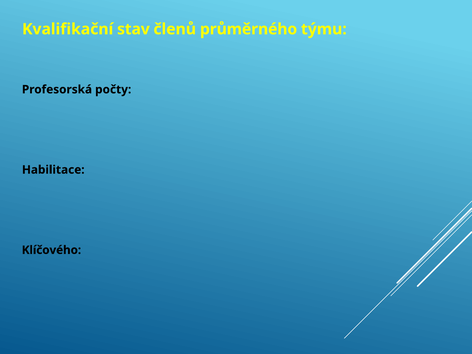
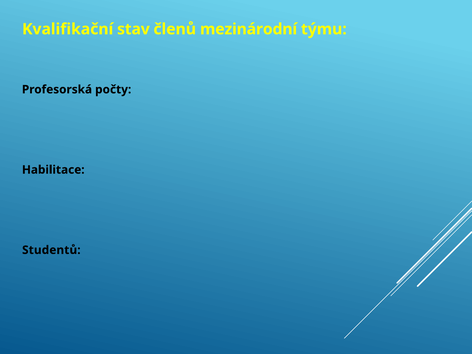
průměrného: průměrného -> mezinárodní
Klíčového: Klíčového -> Studentů
